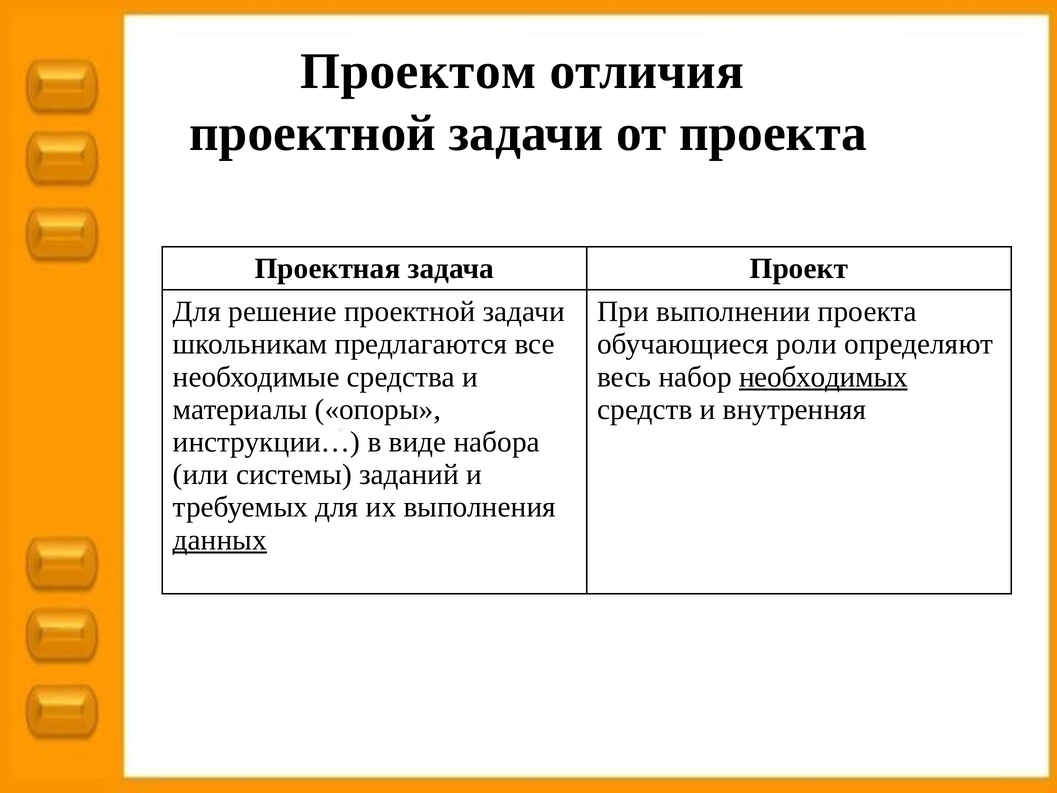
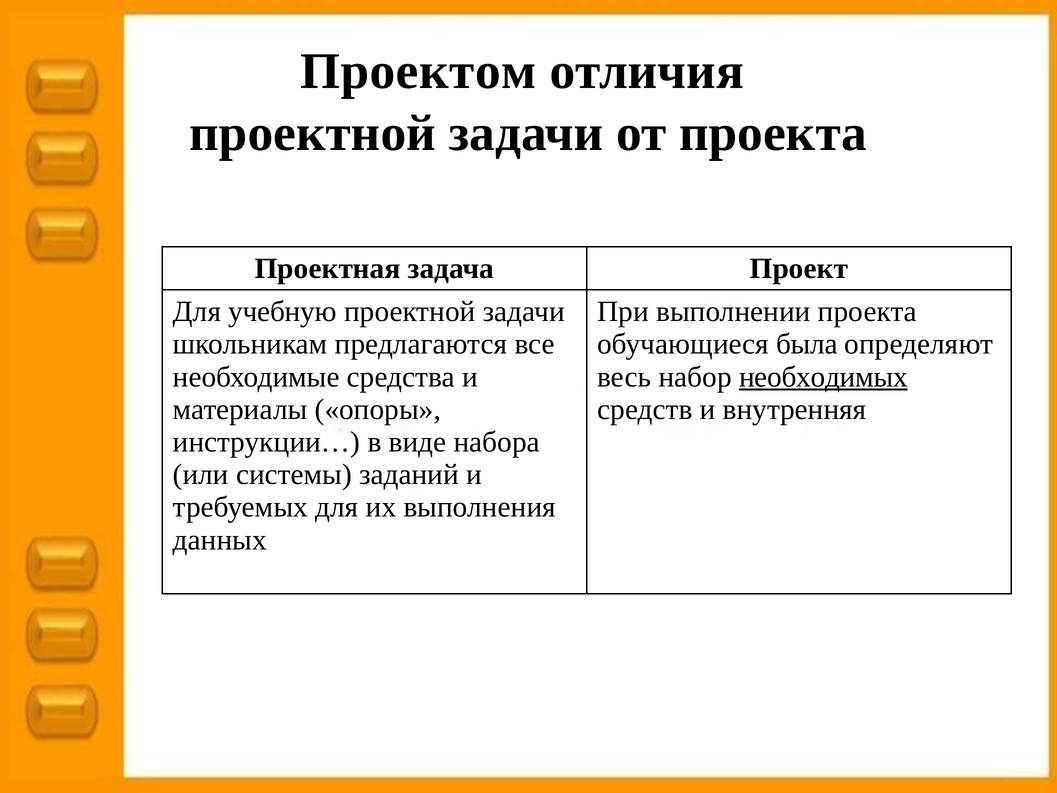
решение: решение -> учебную
роли: роли -> была
данных underline: present -> none
